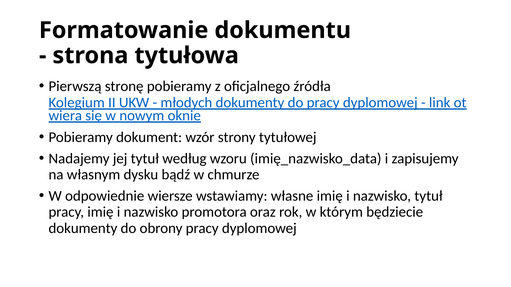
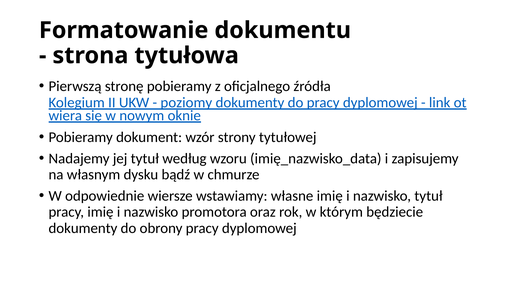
młodych: młodych -> poziomy
